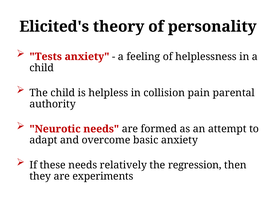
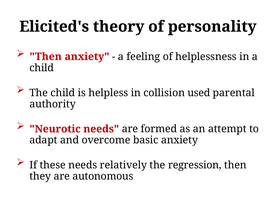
Tests at (46, 57): Tests -> Then
pain: pain -> used
experiments: experiments -> autonomous
